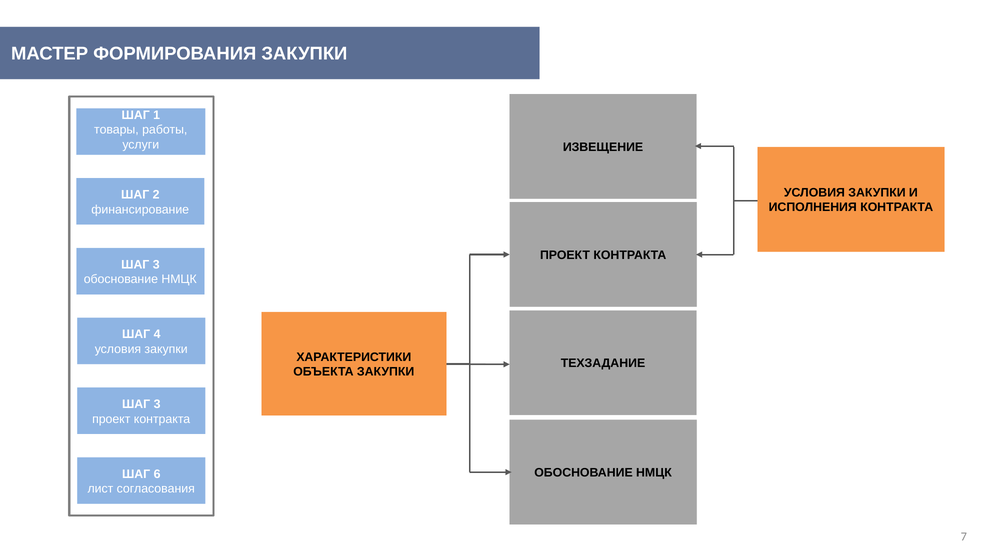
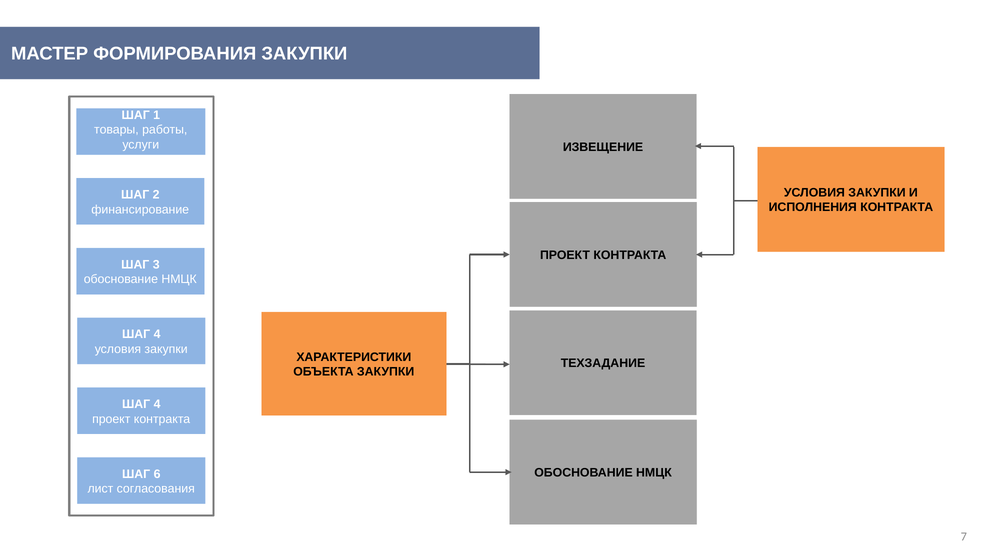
3 at (157, 405): 3 -> 4
